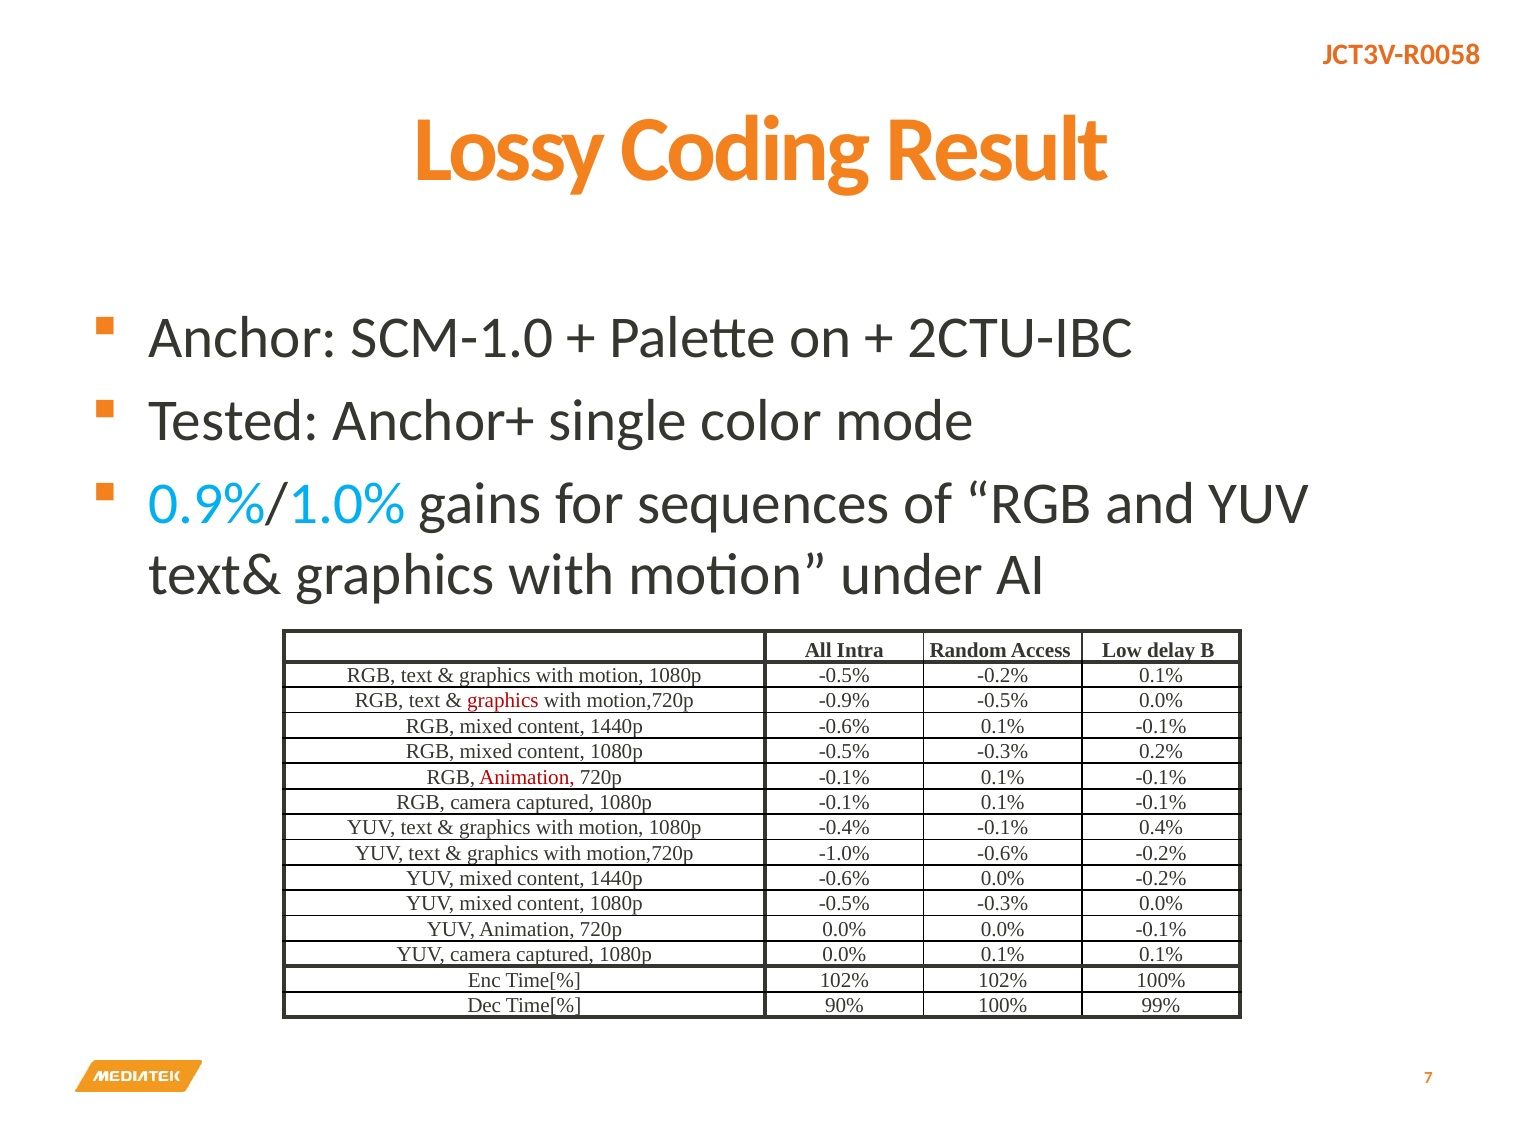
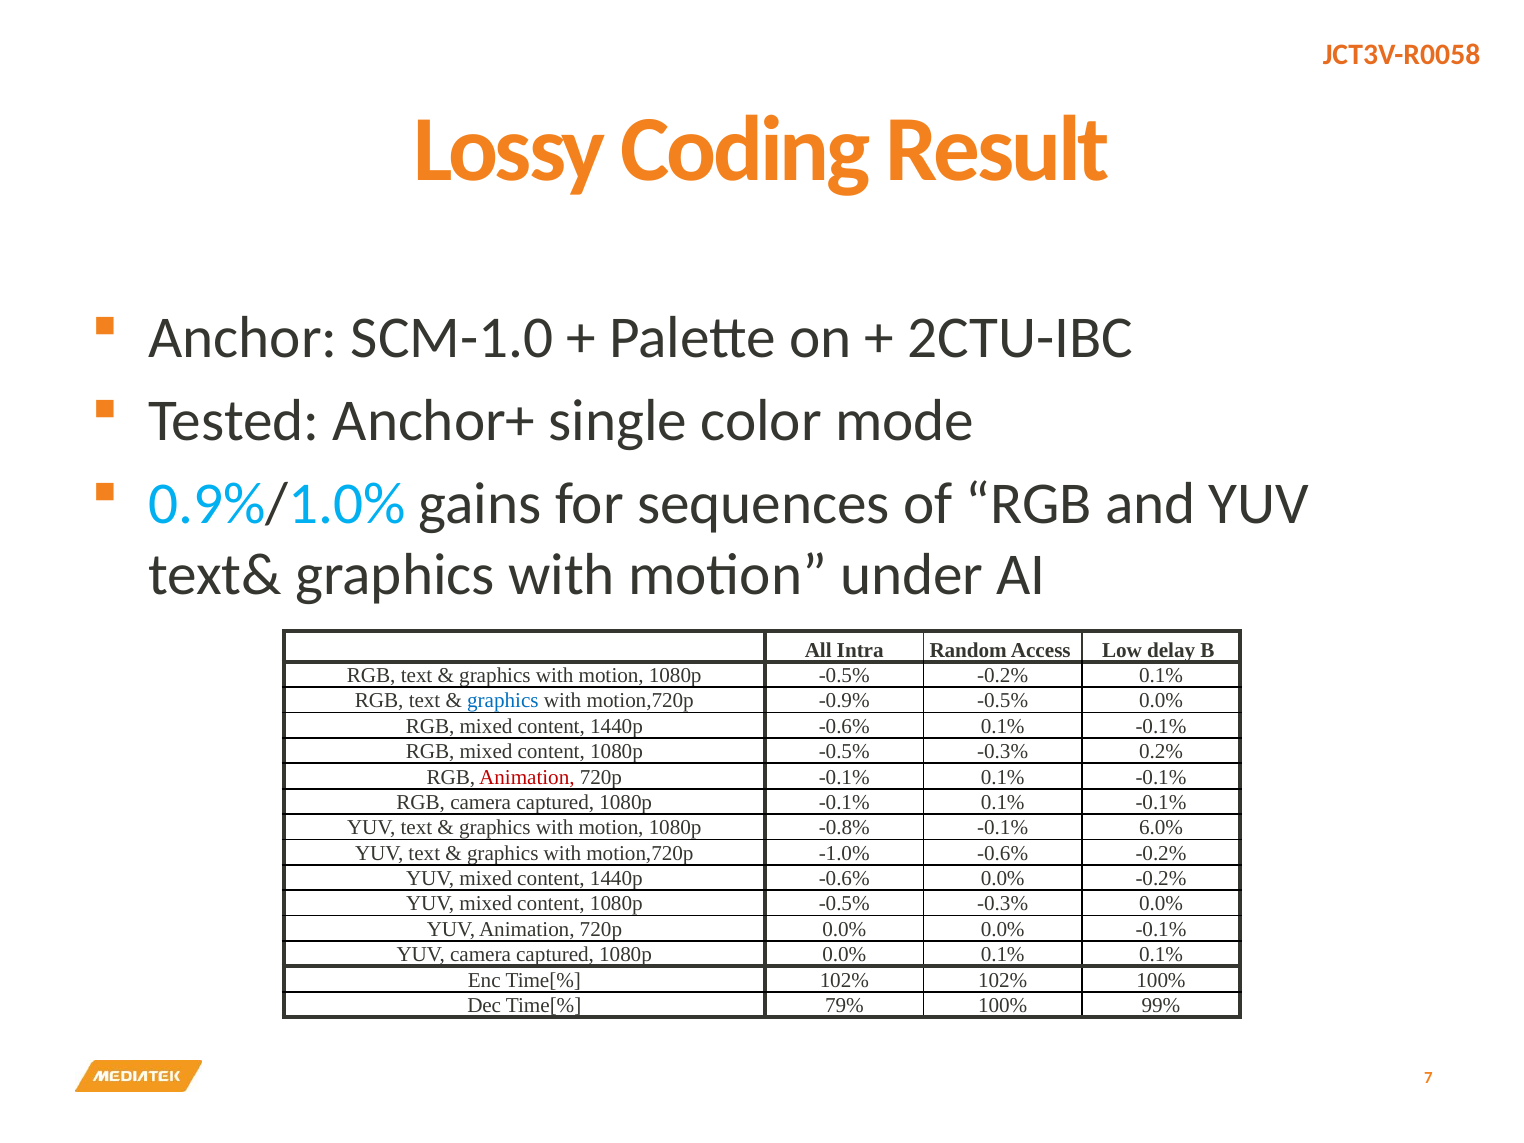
graphics at (503, 701) colour: red -> blue
-0.4%: -0.4% -> -0.8%
0.4%: 0.4% -> 6.0%
90%: 90% -> 79%
